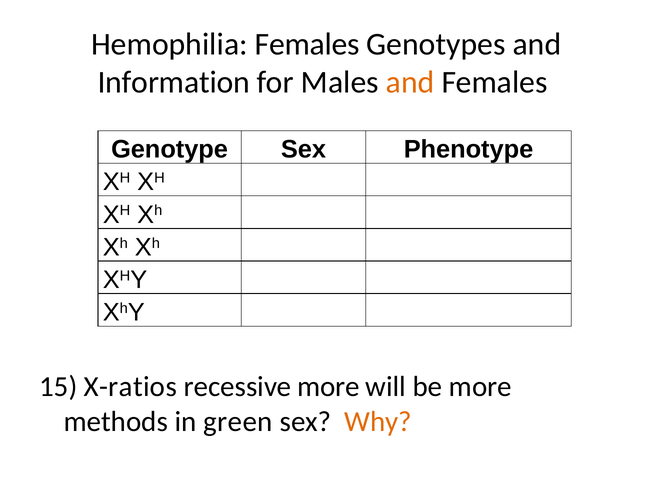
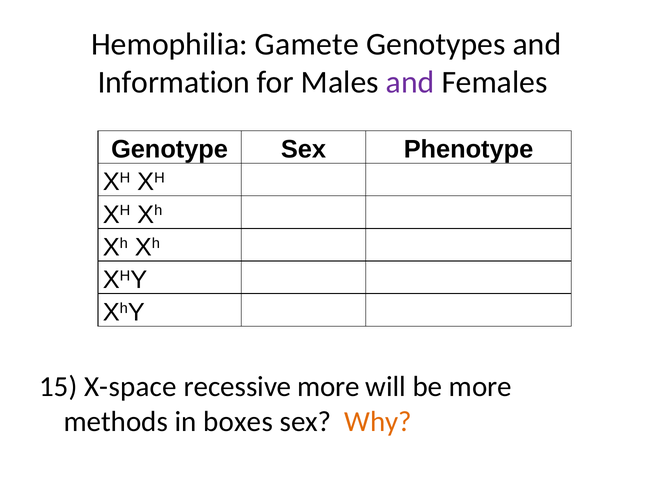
Hemophilia Females: Females -> Gamete
and at (410, 82) colour: orange -> purple
X-ratios: X-ratios -> X-space
green: green -> boxes
